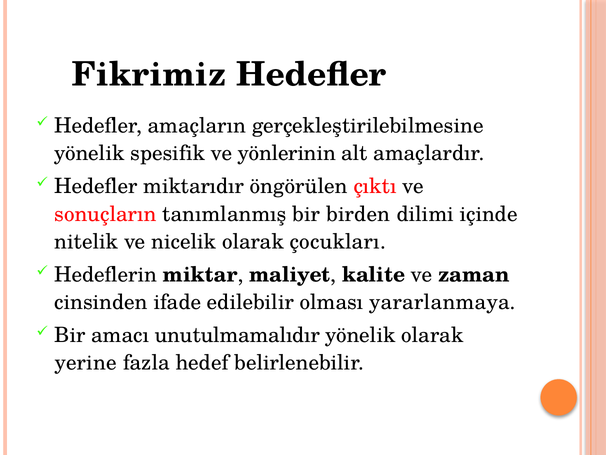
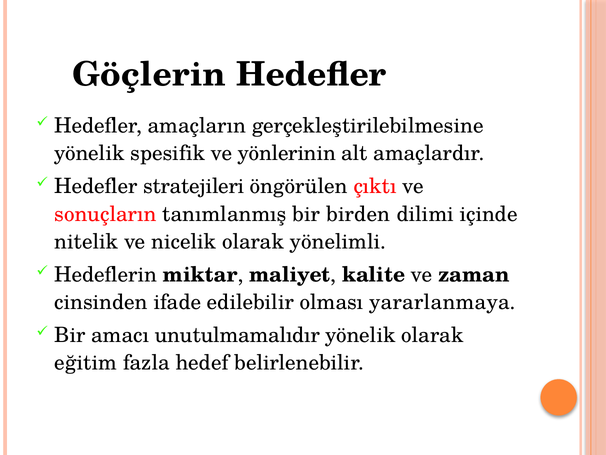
Fikrimiz: Fikrimiz -> Göçlerin
miktarıdır: miktarıdır -> stratejileri
çocukları: çocukları -> yönelimli
yerine: yerine -> eğitim
